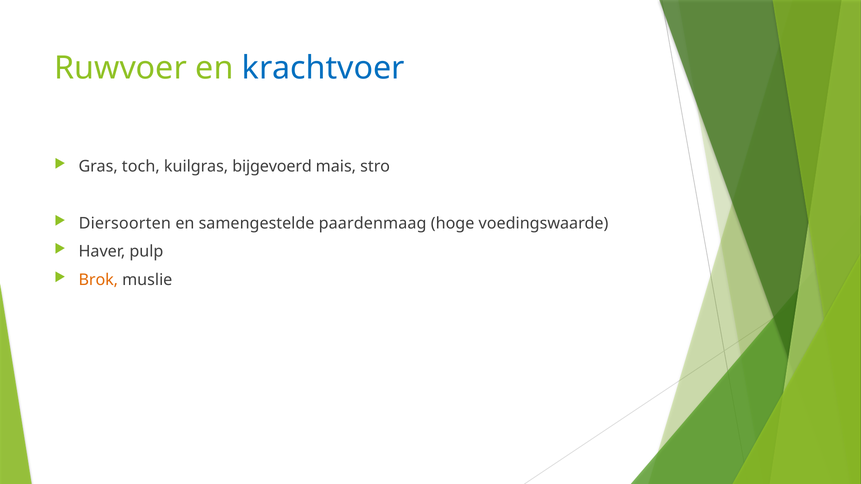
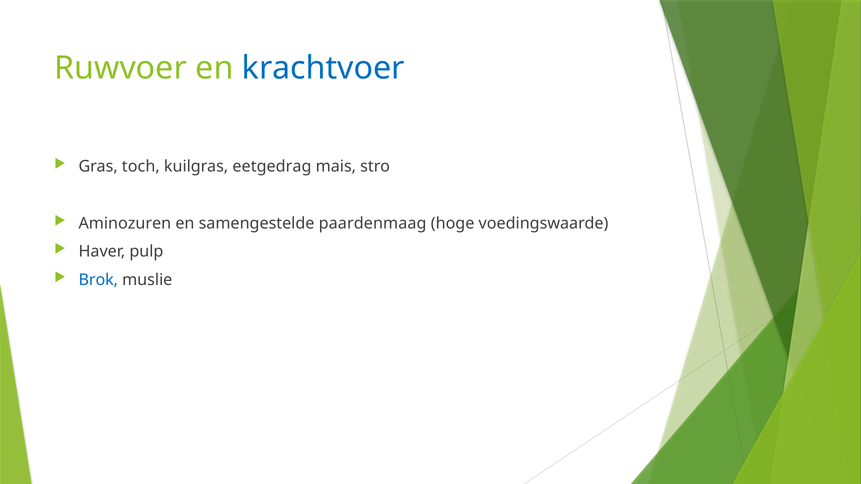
bijgevoerd: bijgevoerd -> eetgedrag
Diersoorten: Diersoorten -> Aminozuren
Brok colour: orange -> blue
